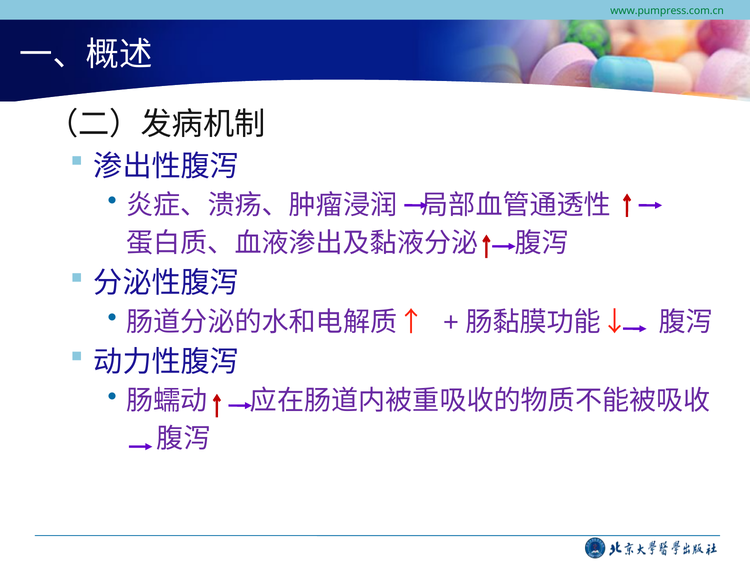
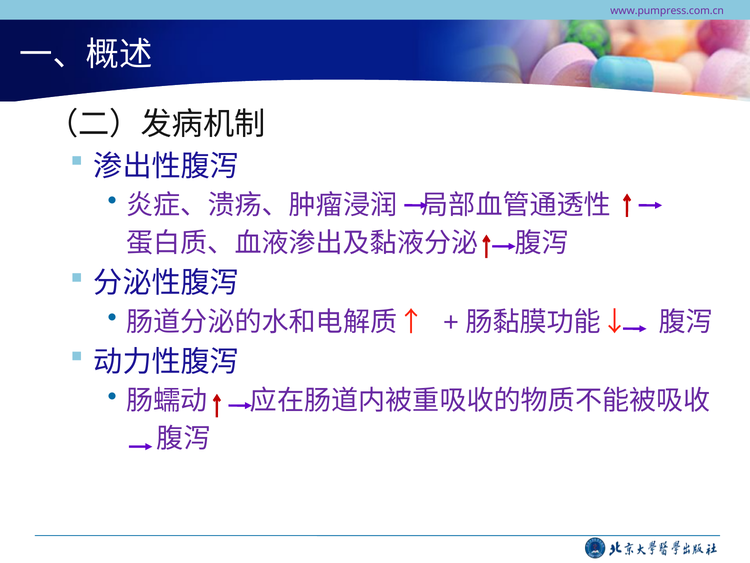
www.pumpress.com.cn colour: green -> purple
